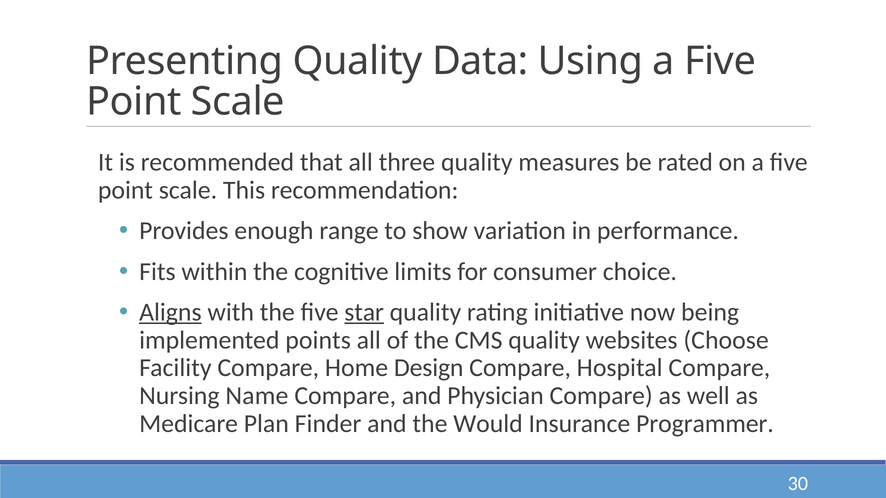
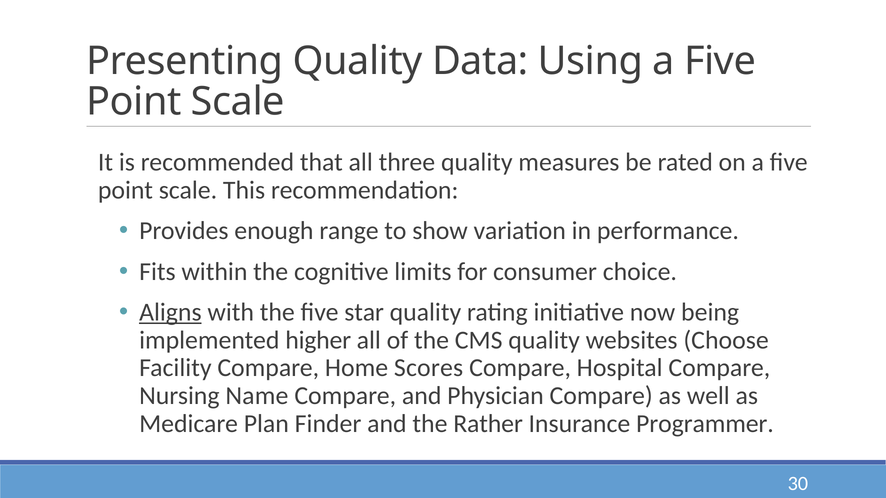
star underline: present -> none
points: points -> higher
Design: Design -> Scores
Would: Would -> Rather
